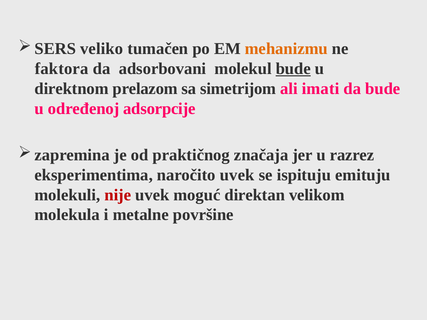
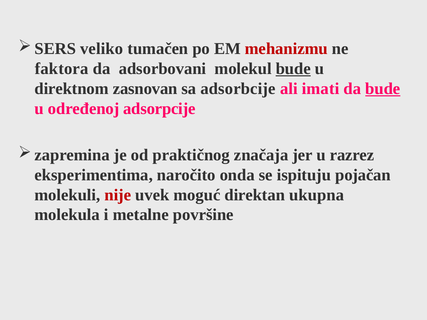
mehanizmu colour: orange -> red
prelazom: prelazom -> zasnovan
simetrijom: simetrijom -> adsorbcije
bude at (383, 89) underline: none -> present
naročito uvek: uvek -> onda
emituju: emituju -> pojačan
velikom: velikom -> ukupna
